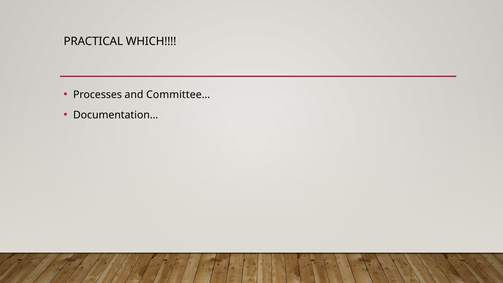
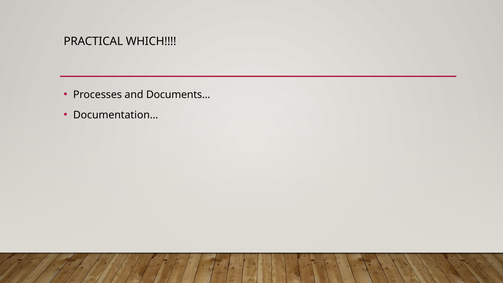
Committee…: Committee… -> Documents…
